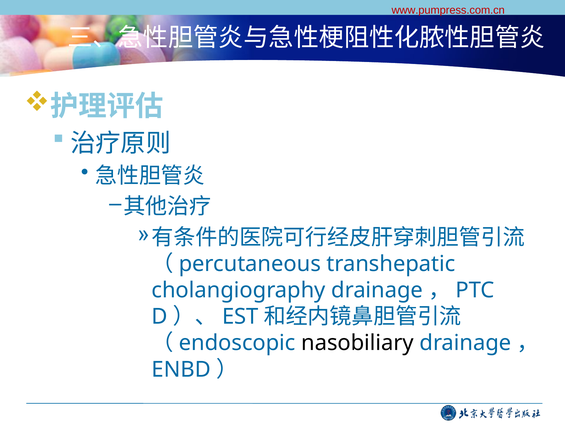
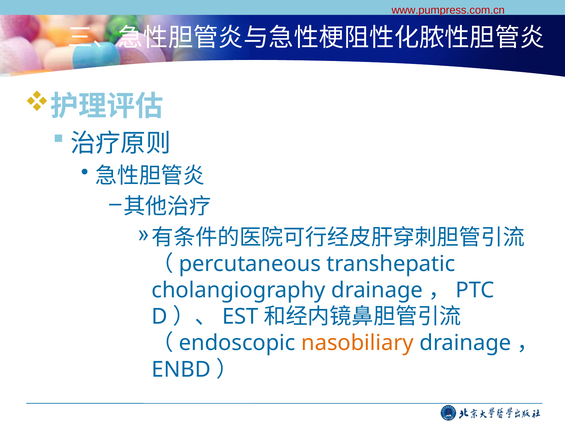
nasobiliary colour: black -> orange
